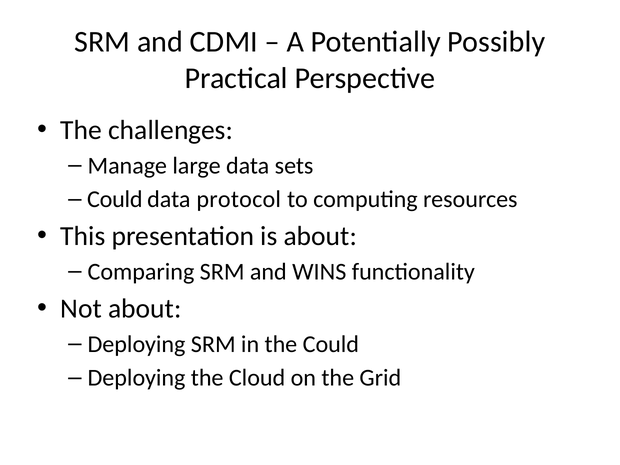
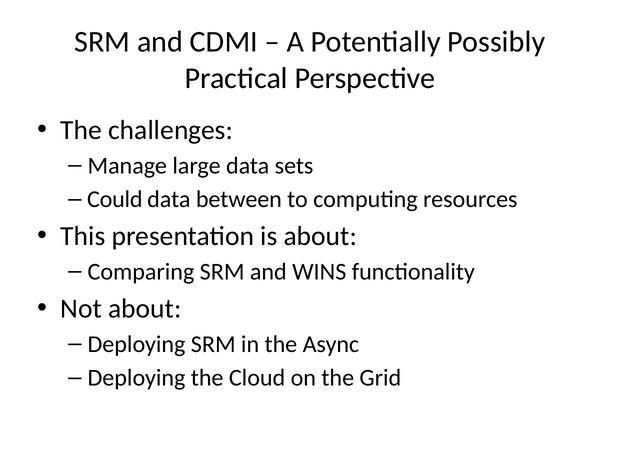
protocol: protocol -> between
the Could: Could -> Async
